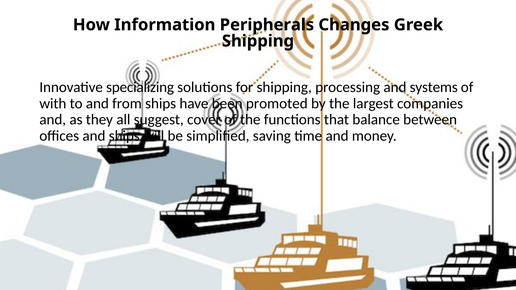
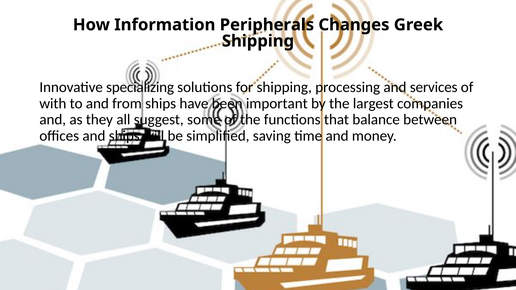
systems: systems -> services
promoted: promoted -> important
cover: cover -> some
